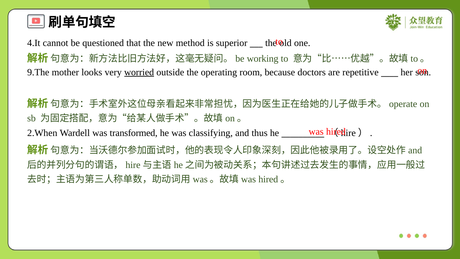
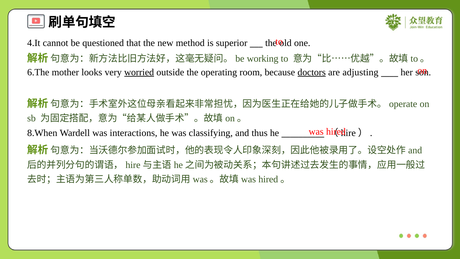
9.The: 9.The -> 6.The
doctors underline: none -> present
repetitive: repetitive -> adjusting
2.When: 2.When -> 8.When
transformed: transformed -> interactions
